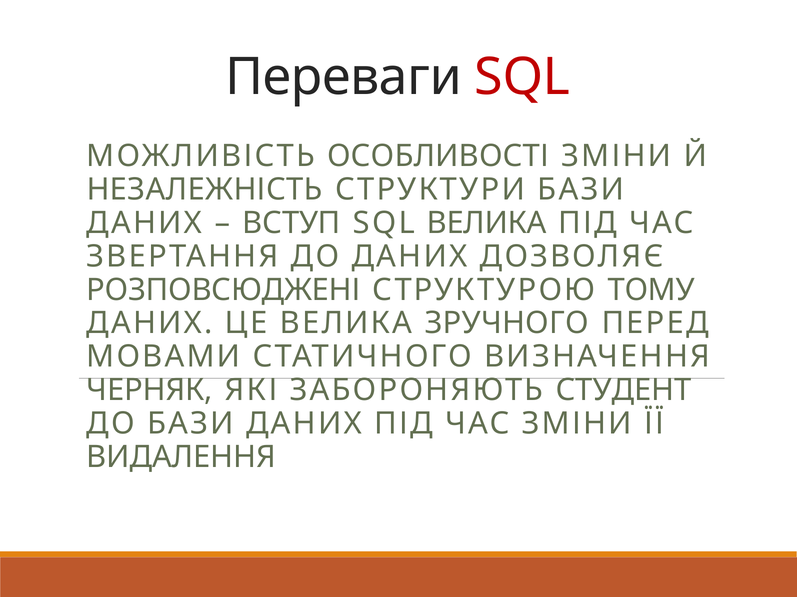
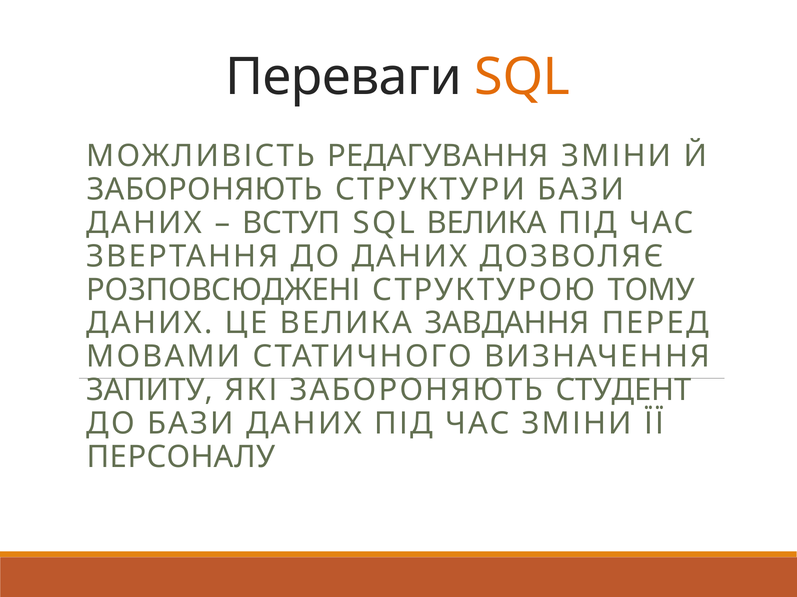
SQL at (522, 77) colour: red -> orange
ОСОБЛИВОСТІ: ОСОБЛИВОСТІ -> РЕДАГУВАННЯ
НЕЗАЛЕЖНІСТЬ at (205, 190): НЕЗАЛЕЖНІСТЬ -> ЗАБОРОНЯЮТЬ
ЗРУЧНОГО: ЗРУЧНОГО -> ЗАВДАННЯ
ЧЕРНЯК: ЧЕРНЯК -> ЗАПИТУ
ВИДАЛЕННЯ: ВИДАЛЕННЯ -> ПЕРСОНАЛУ
